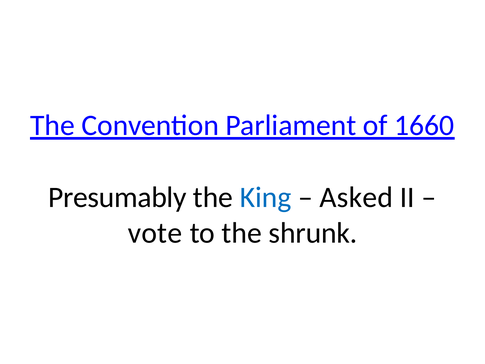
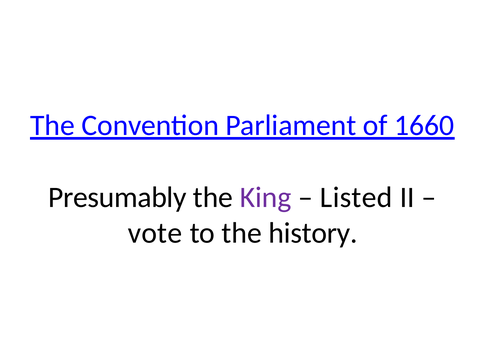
King colour: blue -> purple
Asked: Asked -> Listed
shrunk: shrunk -> history
